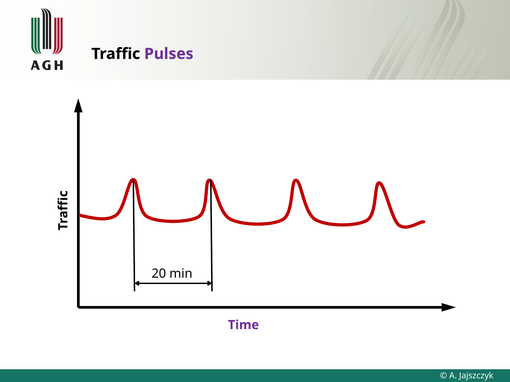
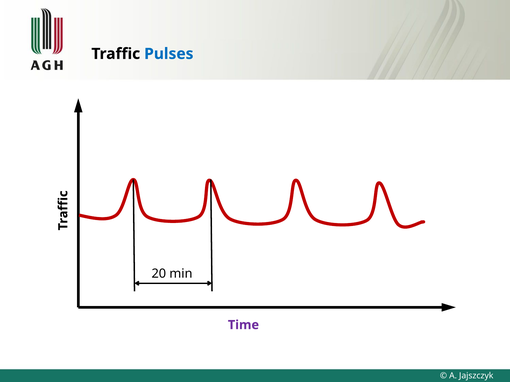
Pulses colour: purple -> blue
